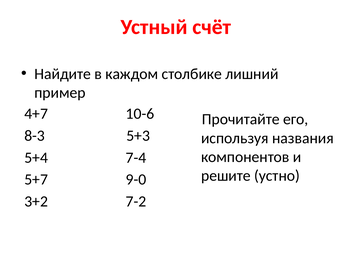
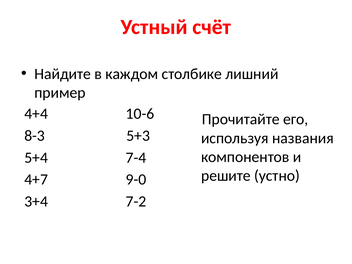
4+7: 4+7 -> 4+4
5+7: 5+7 -> 4+7
3+2: 3+2 -> 3+4
